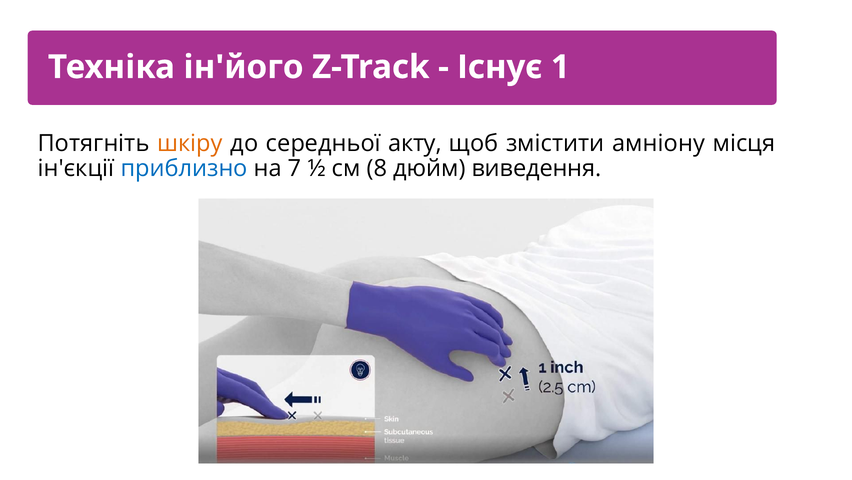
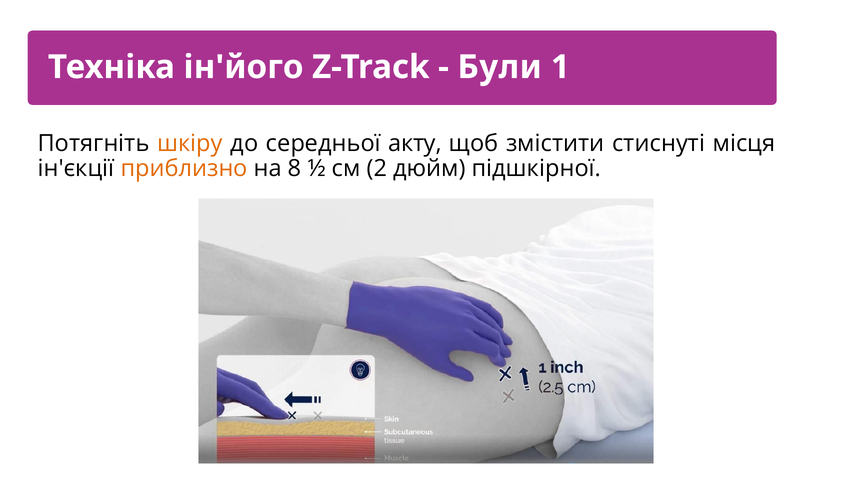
Існує: Існує -> Були
амніону: амніону -> стиснуті
приблизно colour: blue -> orange
7: 7 -> 8
8: 8 -> 2
виведення: виведення -> підшкірної
